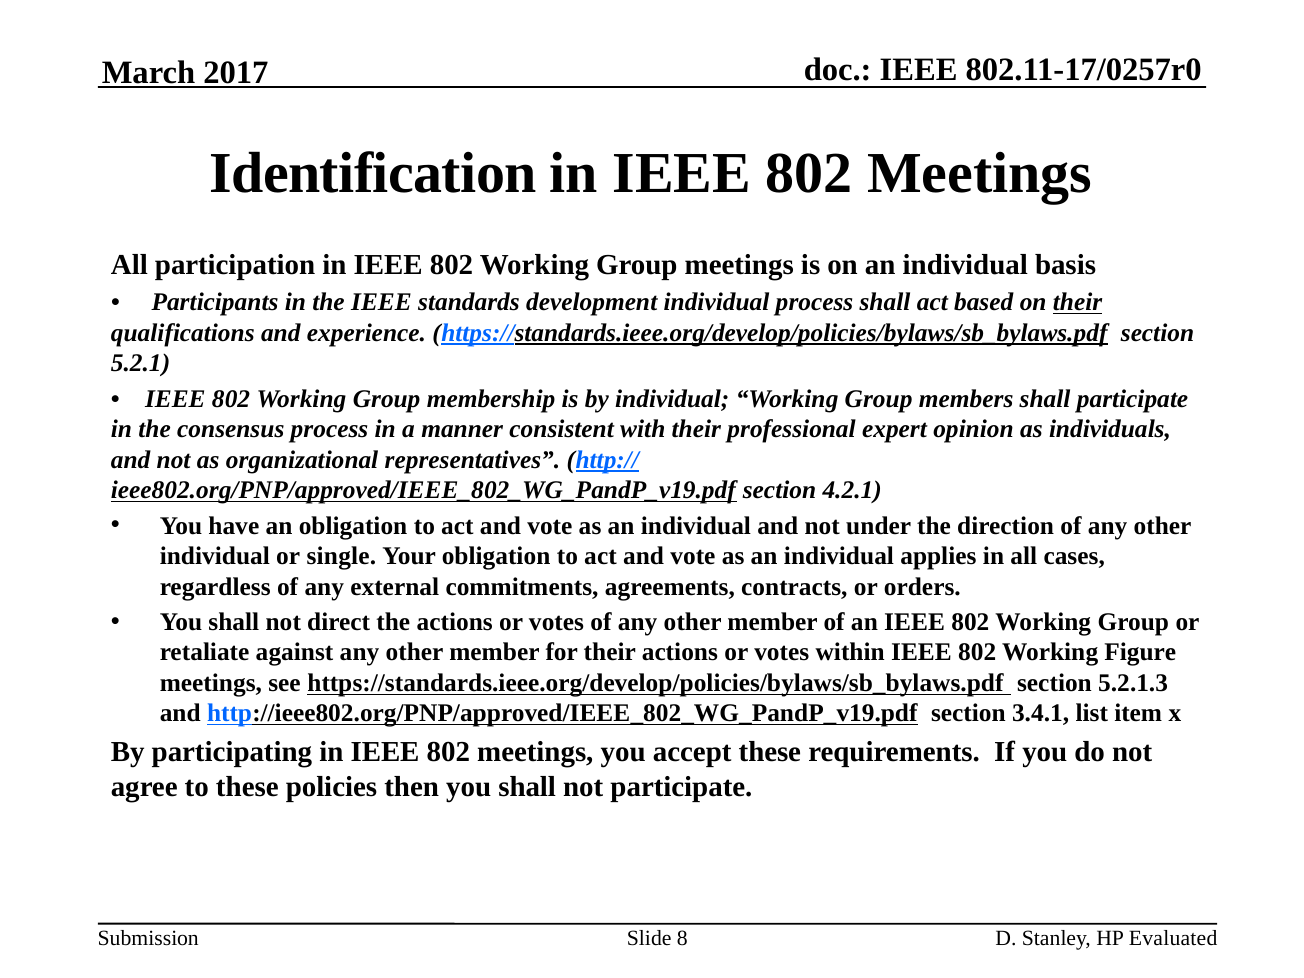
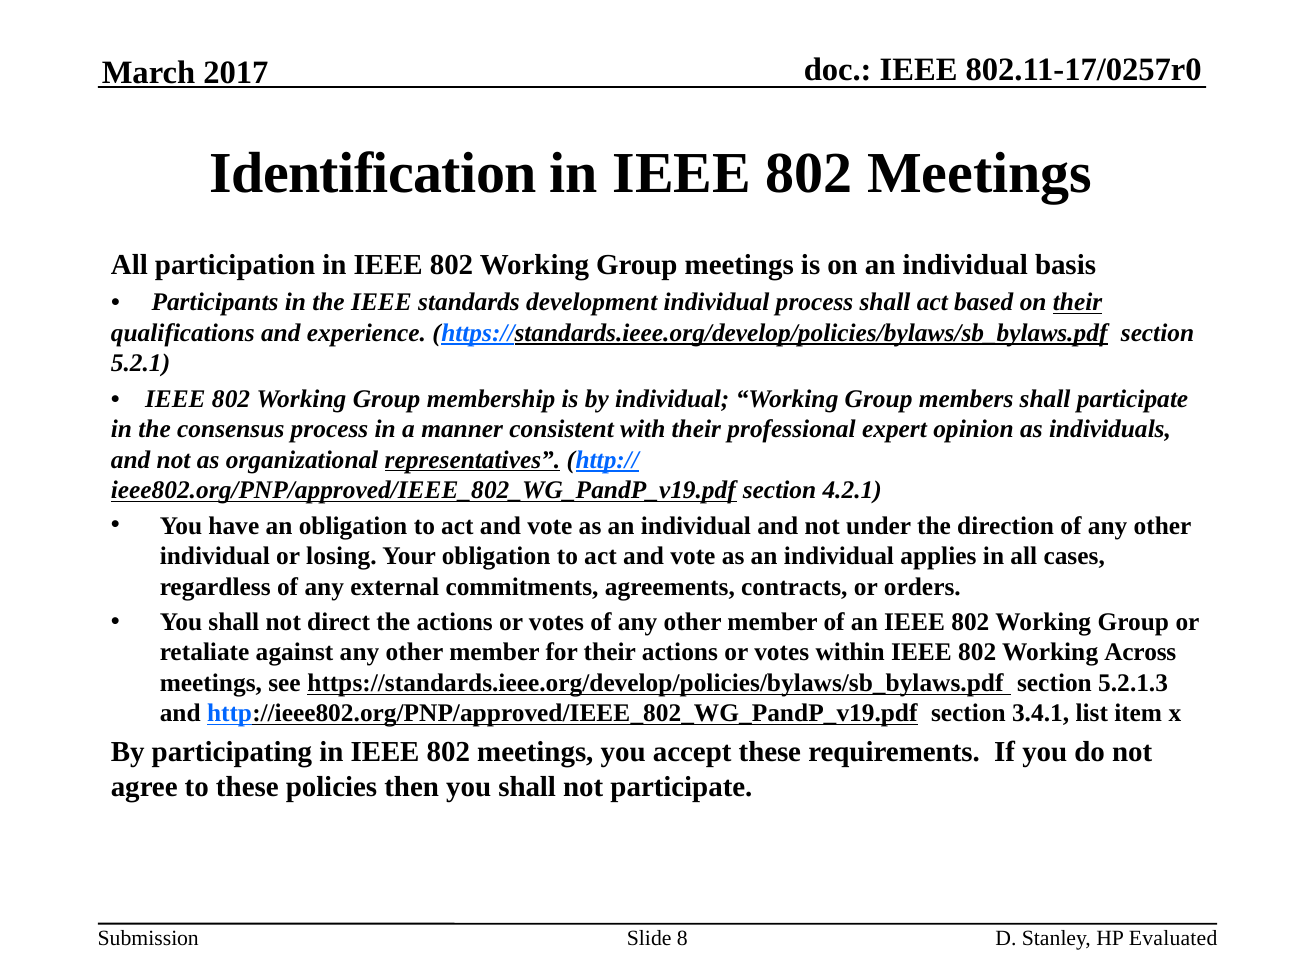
representatives underline: none -> present
single: single -> losing
Figure: Figure -> Across
